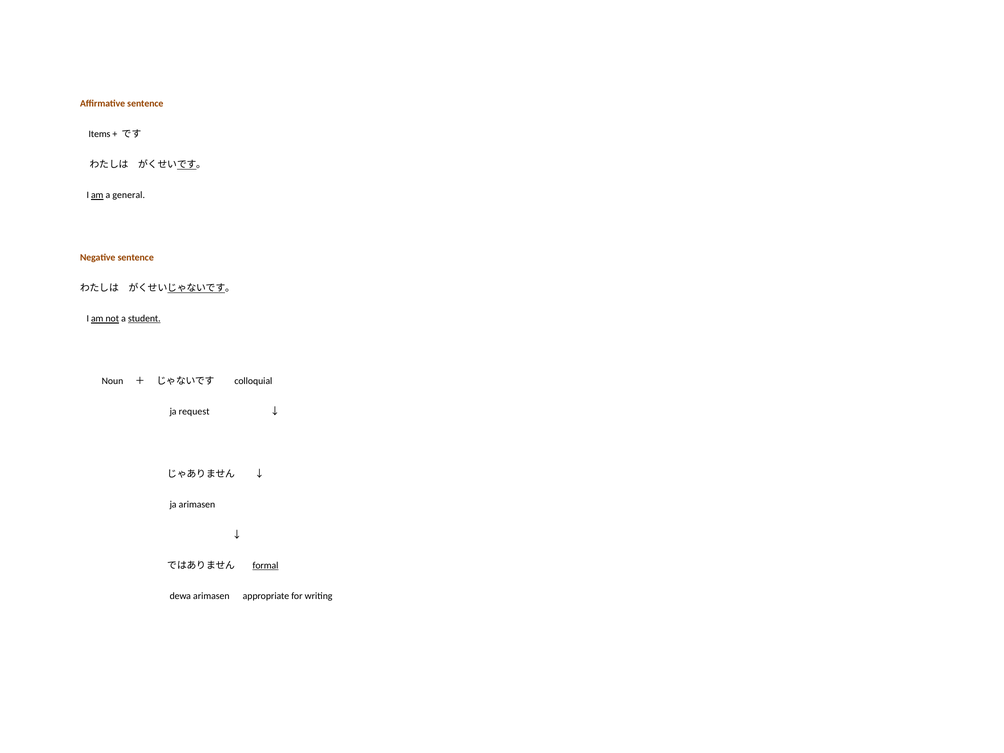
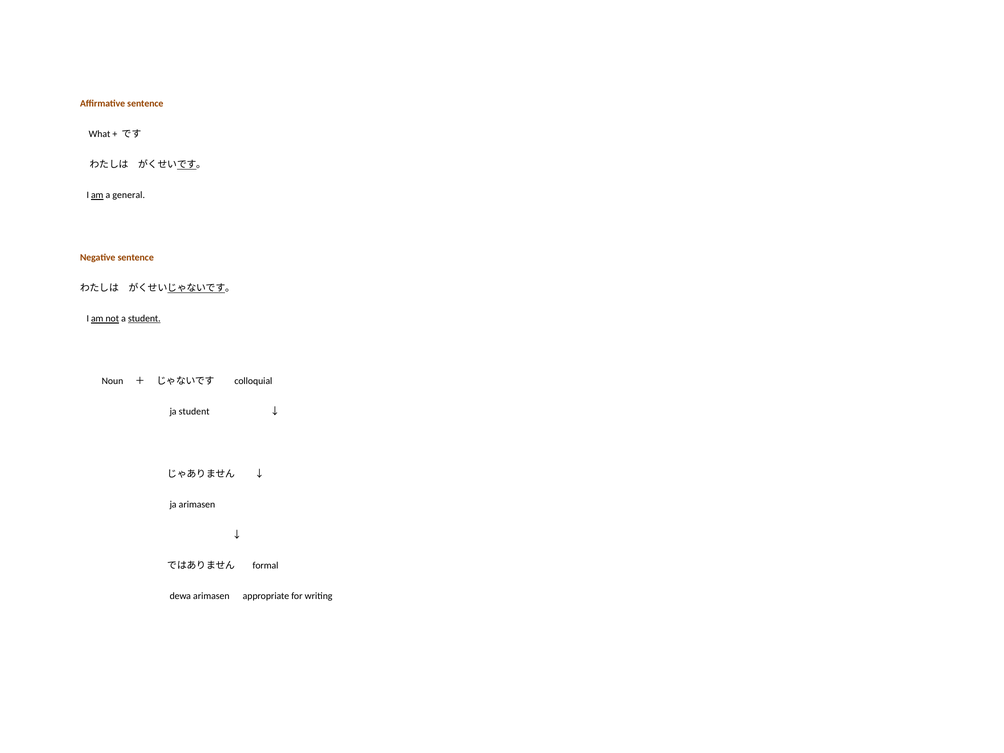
Items: Items -> What
ja request: request -> student
formal underline: present -> none
